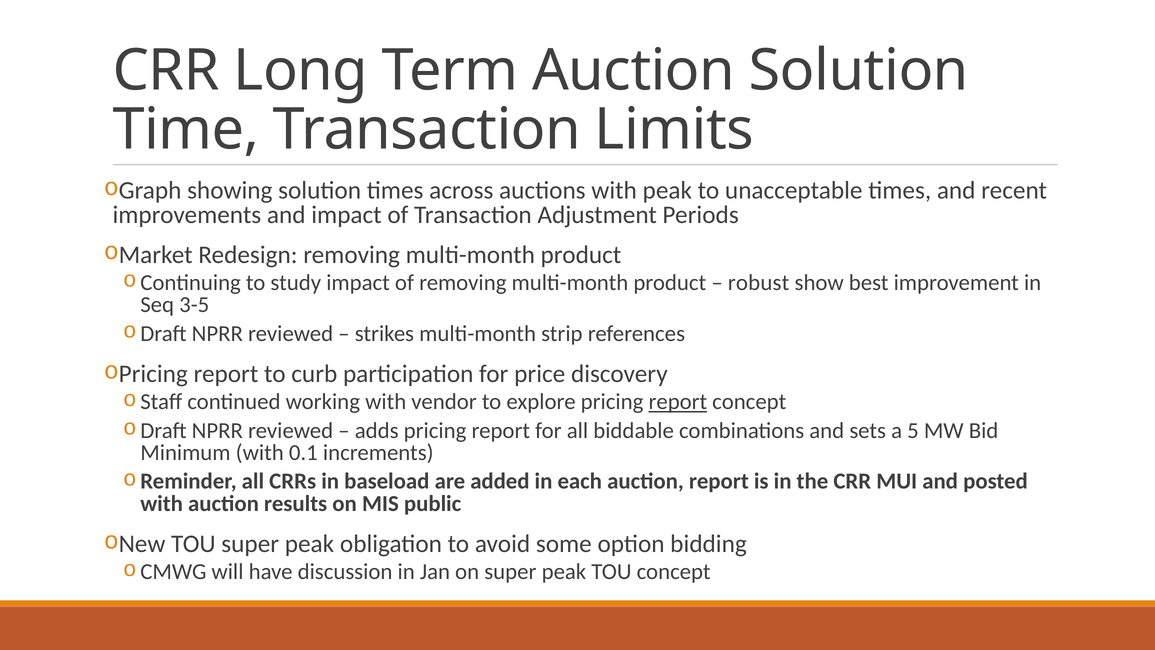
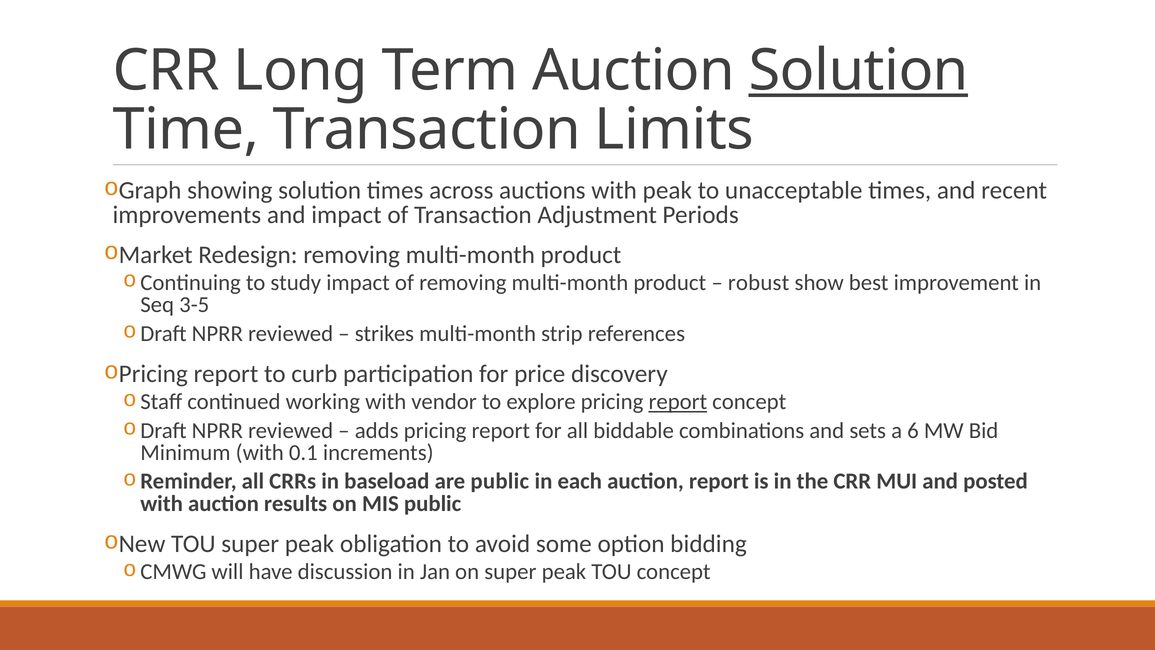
Solution at (859, 71) underline: none -> present
5: 5 -> 6
are added: added -> public
